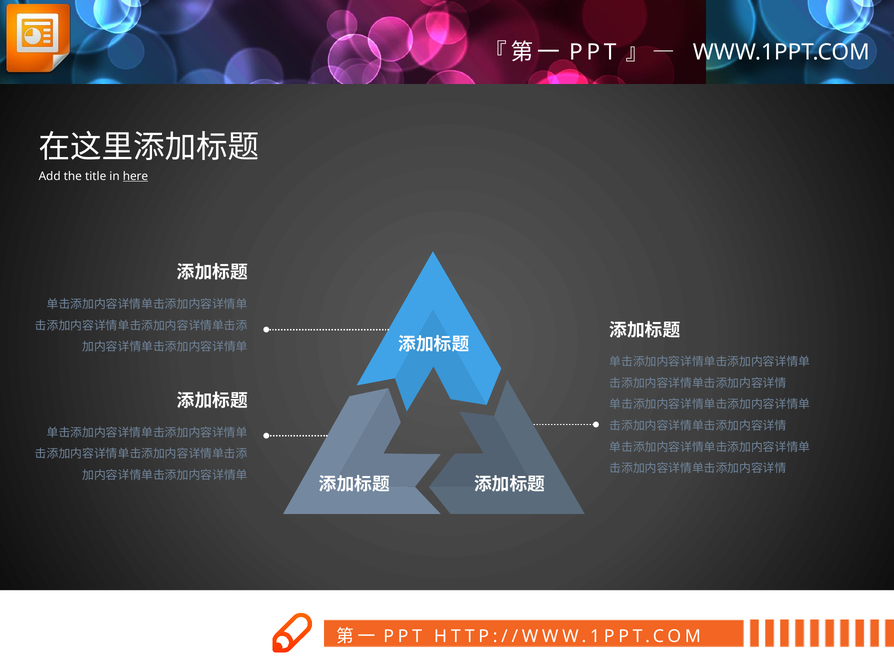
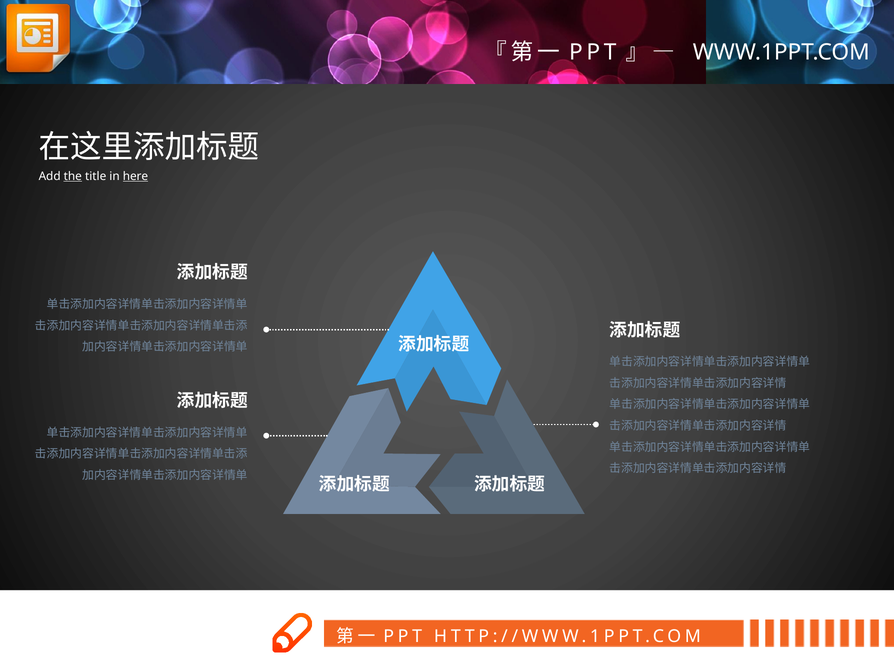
the underline: none -> present
